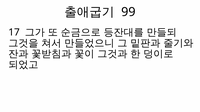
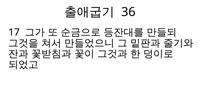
99: 99 -> 36
